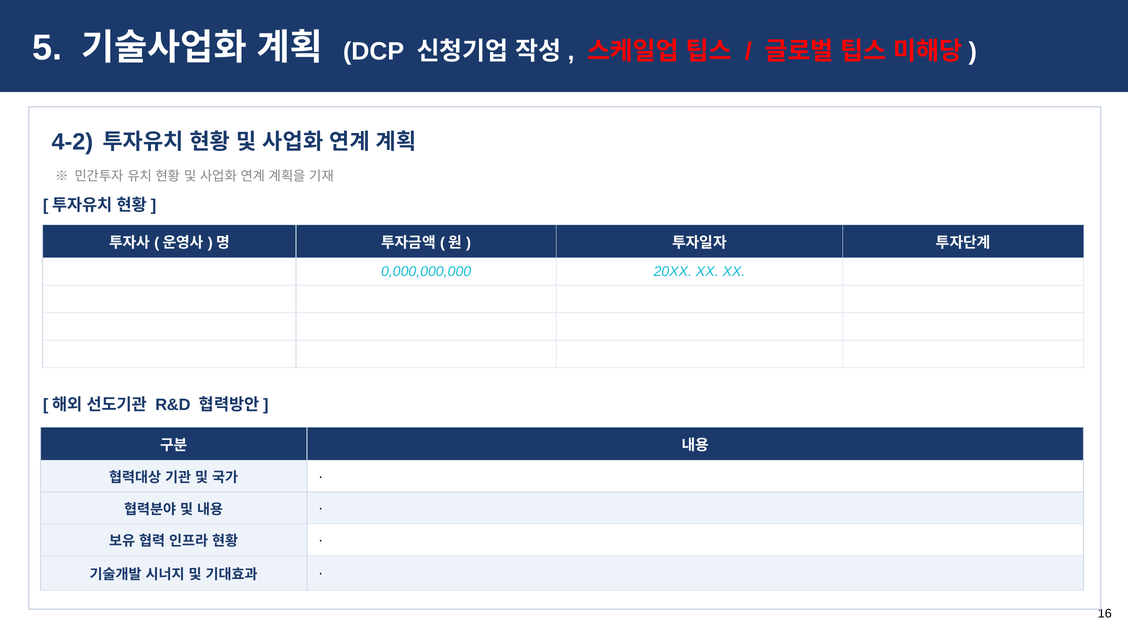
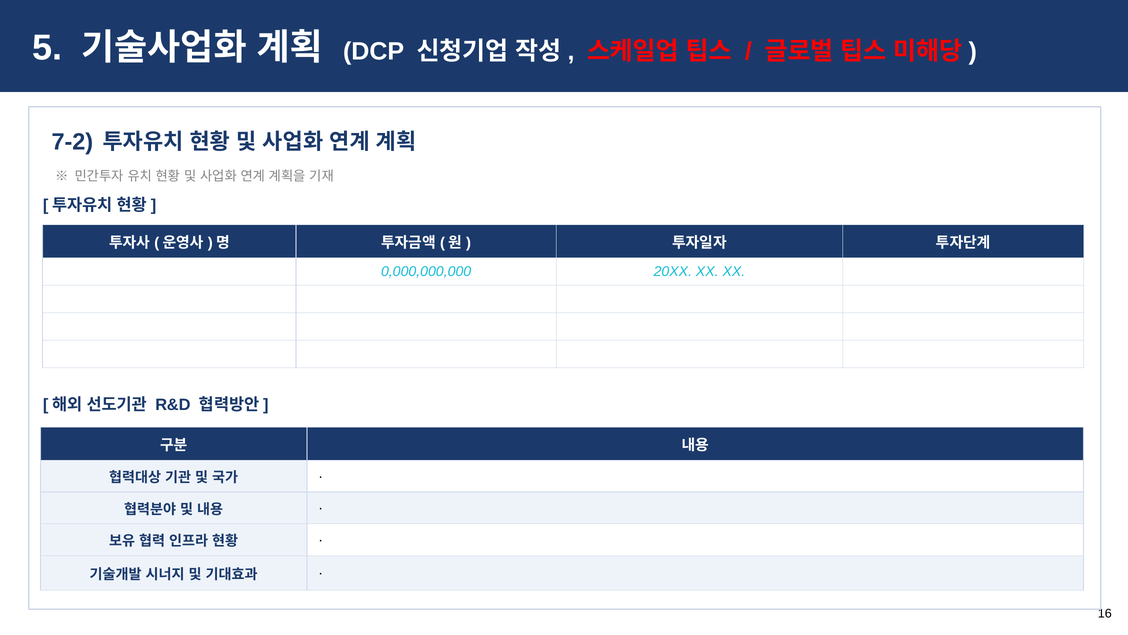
4-2: 4-2 -> 7-2
